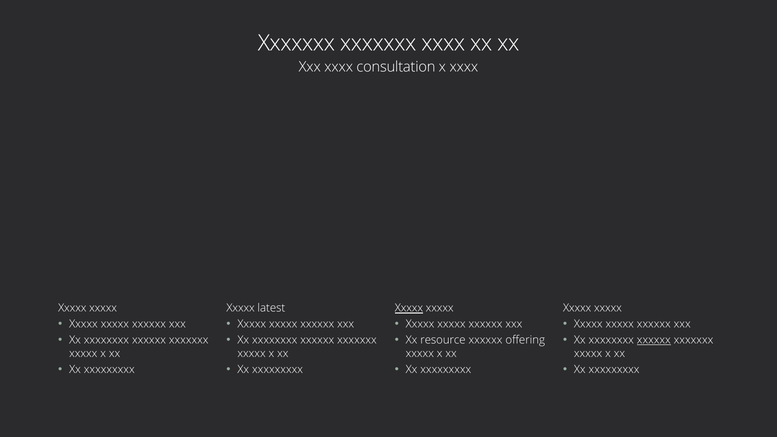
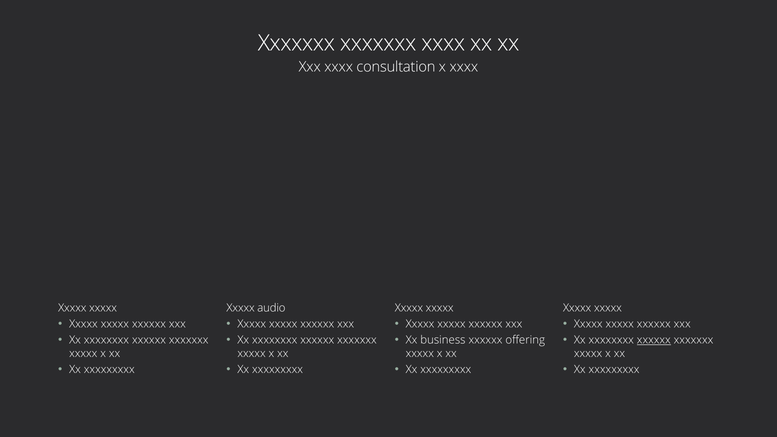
latest: latest -> audio
Xxxxx at (409, 308) underline: present -> none
resource: resource -> business
